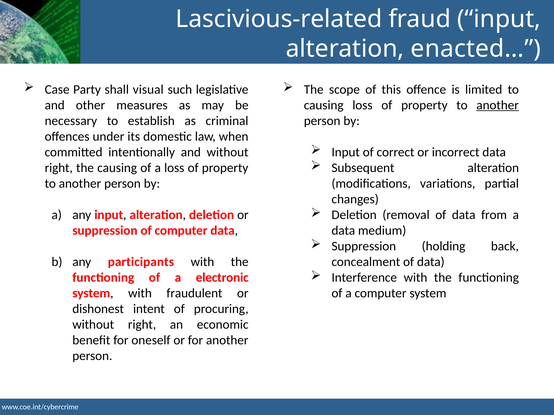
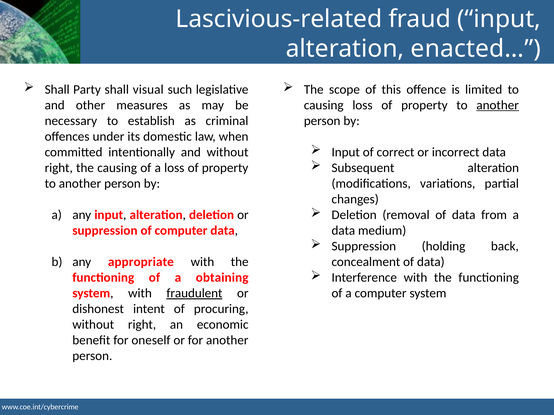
Case at (57, 89): Case -> Shall
participants: participants -> appropriate
electronic: electronic -> obtaining
fraudulent underline: none -> present
